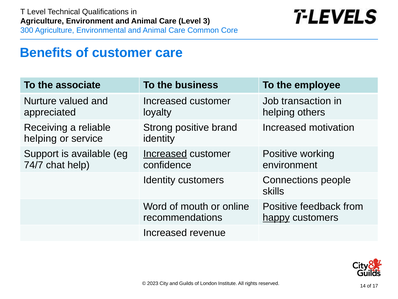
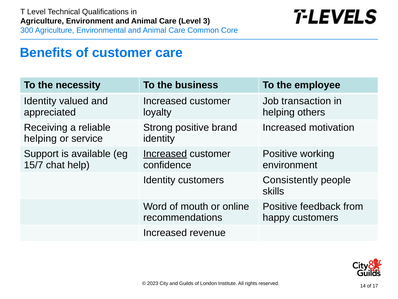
associate: associate -> necessity
Nurture at (40, 101): Nurture -> Identity
74/7: 74/7 -> 15/7
Connections: Connections -> Consistently
happy underline: present -> none
